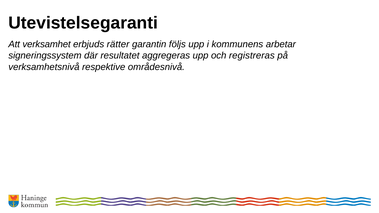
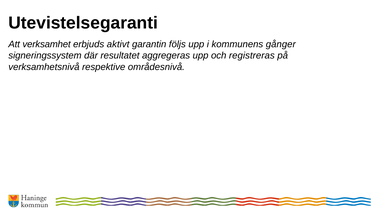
rätter: rätter -> aktivt
arbetar: arbetar -> gånger
